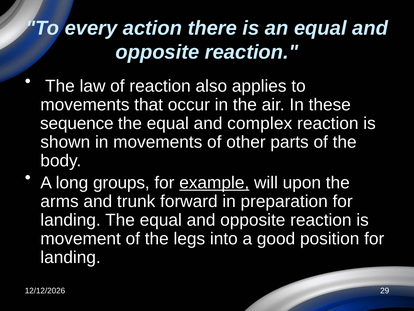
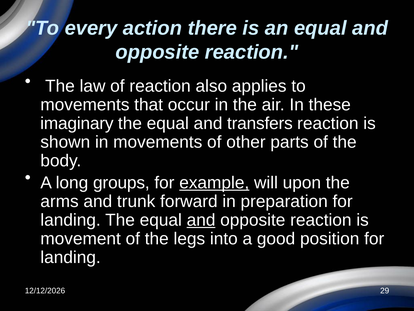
sequence: sequence -> imaginary
complex: complex -> transfers
and at (201, 220) underline: none -> present
